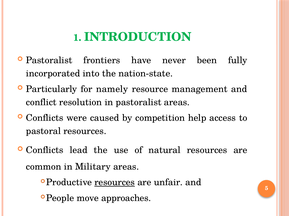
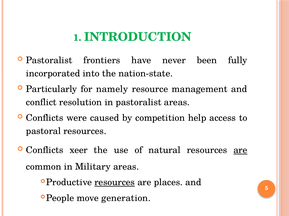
lead: lead -> xeer
are at (240, 151) underline: none -> present
unfair: unfair -> places
approaches: approaches -> generation
